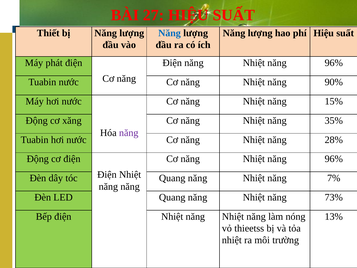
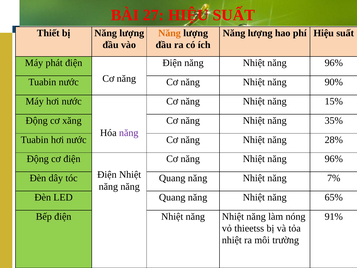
Năng at (169, 33) colour: blue -> orange
73%: 73% -> 65%
13%: 13% -> 91%
